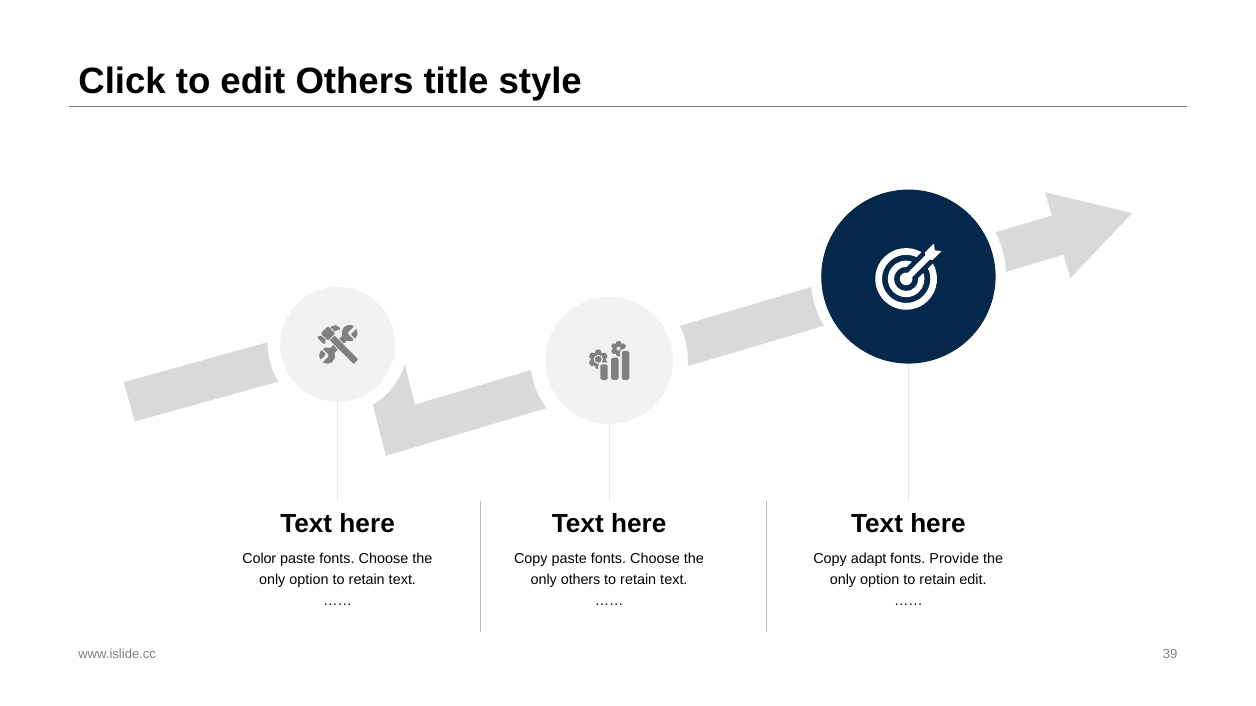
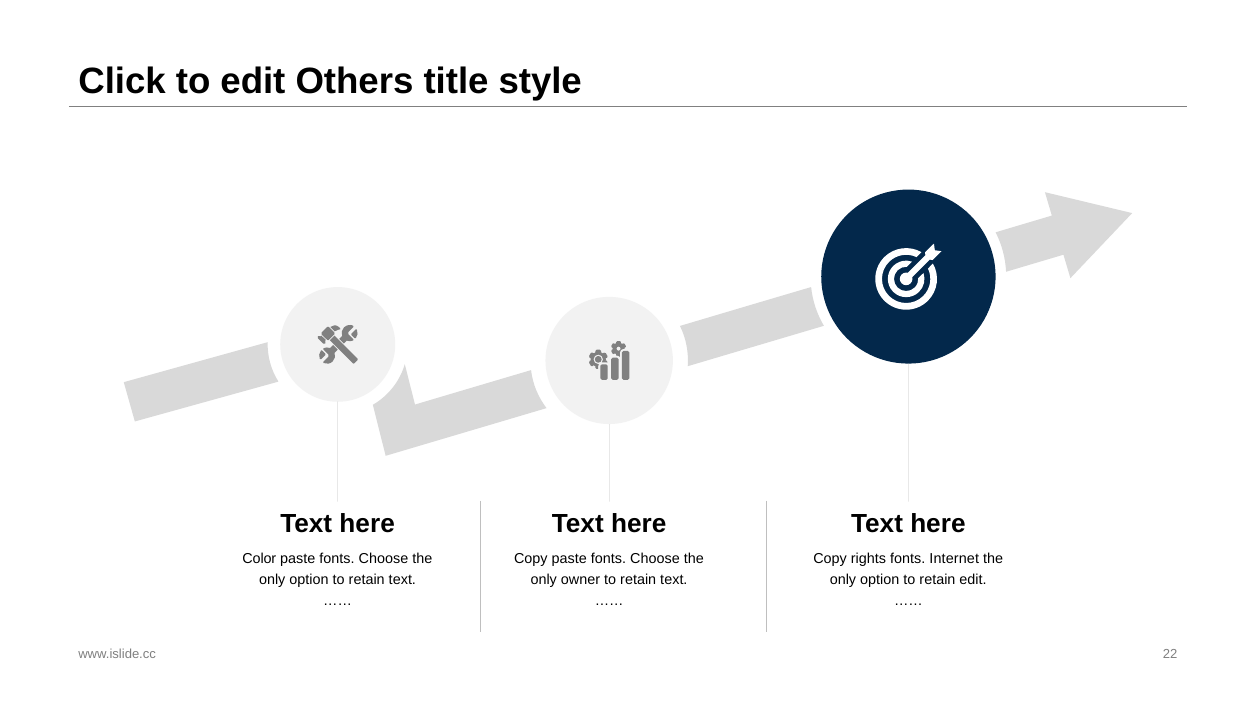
adapt: adapt -> rights
Provide: Provide -> Internet
only others: others -> owner
39: 39 -> 22
